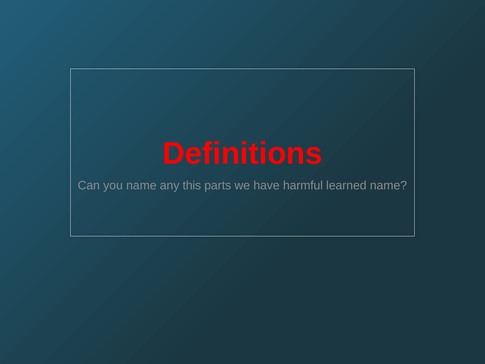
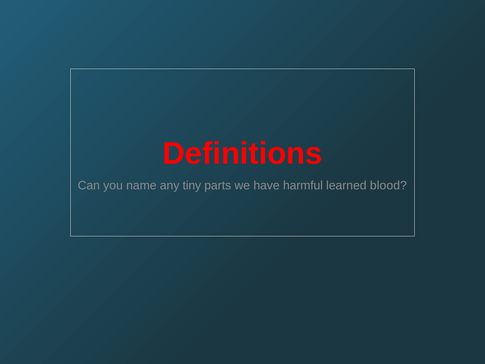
this: this -> tiny
learned name: name -> blood
